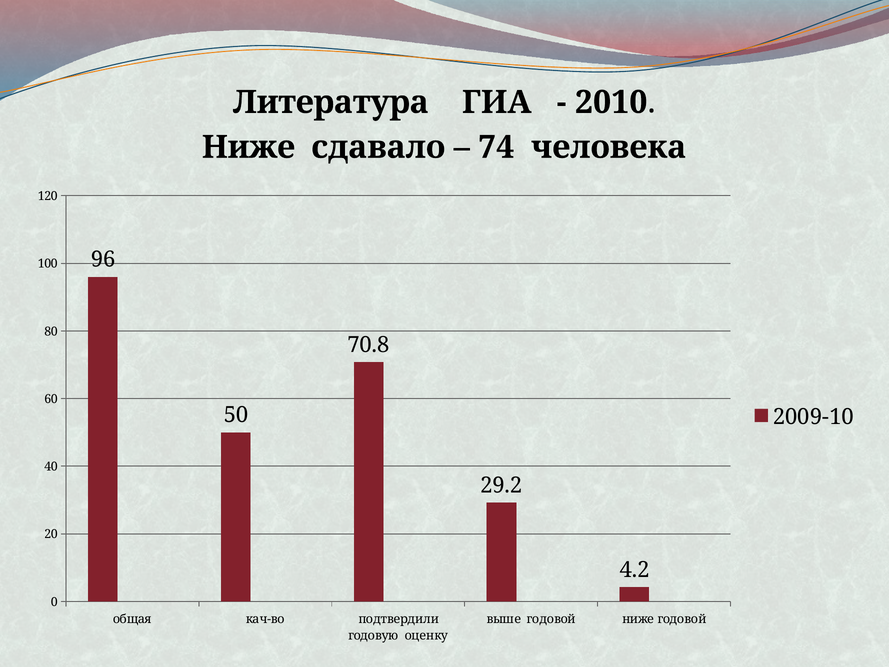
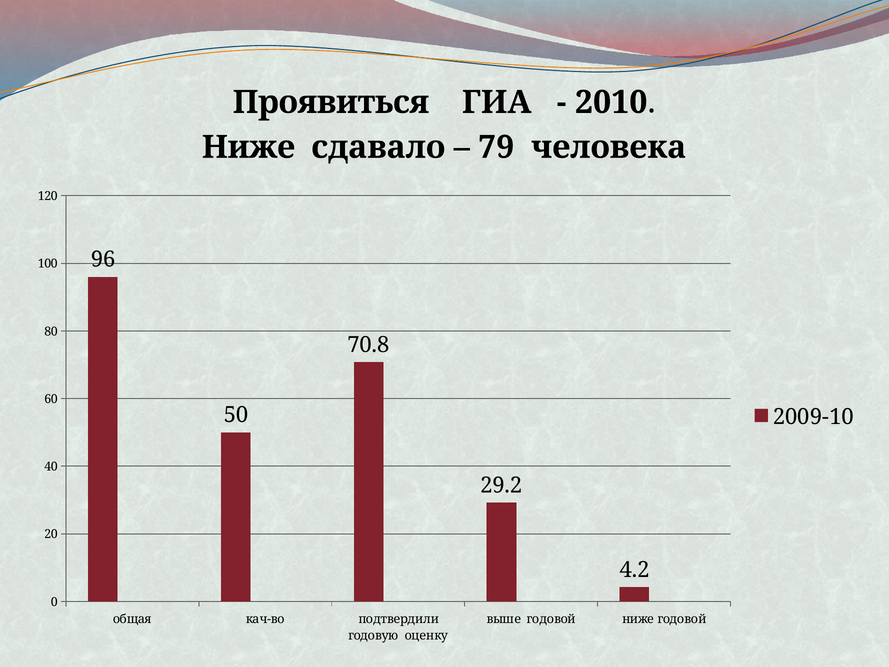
Литература: Литература -> Проявиться
74: 74 -> 79
